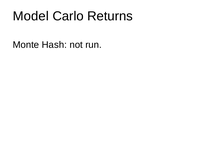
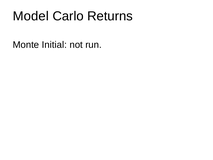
Hash: Hash -> Initial
